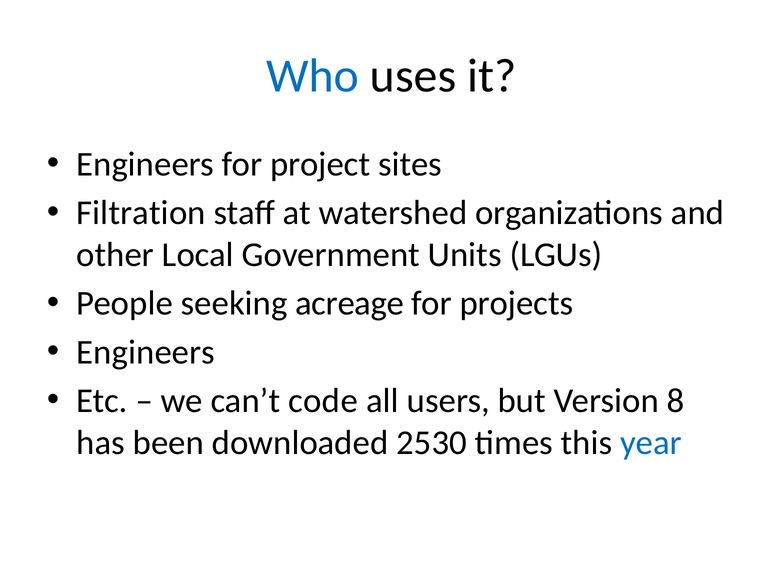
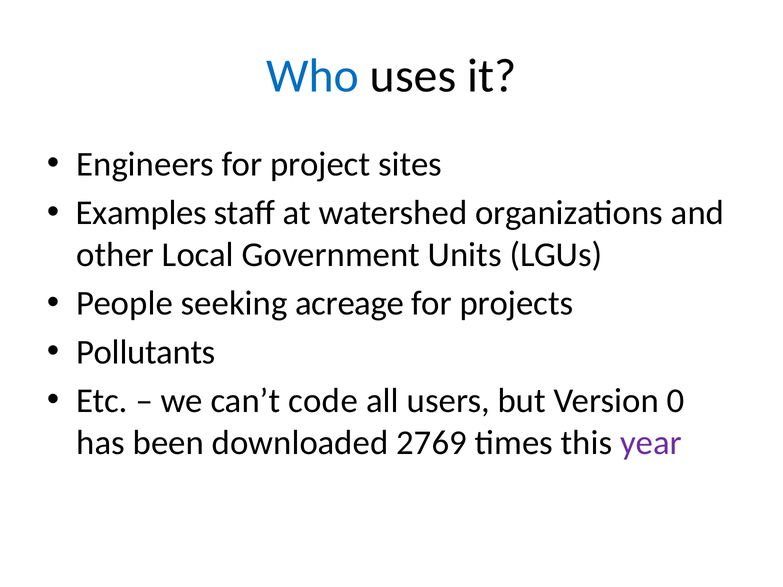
Filtration: Filtration -> Examples
Engineers at (146, 352): Engineers -> Pollutants
8: 8 -> 0
2530: 2530 -> 2769
year colour: blue -> purple
